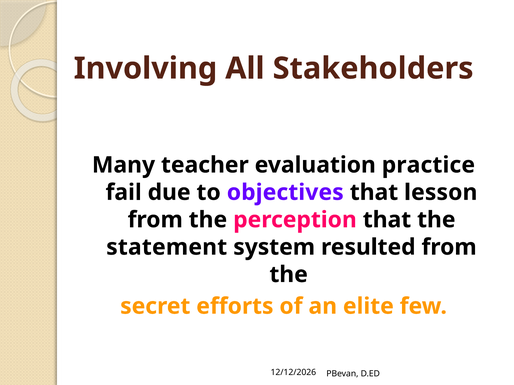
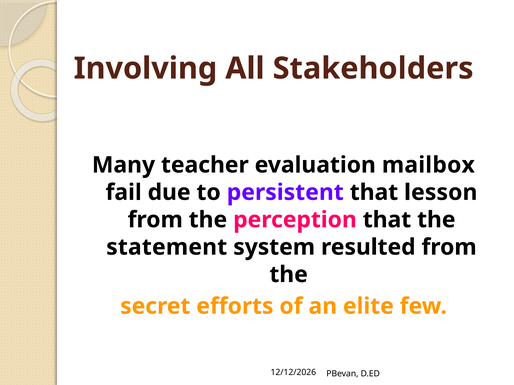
practice: practice -> mailbox
objectives: objectives -> persistent
